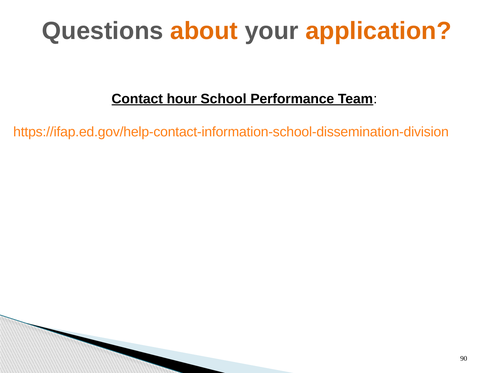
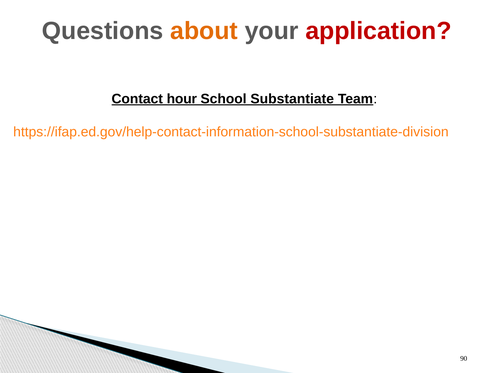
application colour: orange -> red
Performance: Performance -> Substantiate
https://ifap.ed.gov/help-contact-information-school-dissemination-division: https://ifap.ed.gov/help-contact-information-school-dissemination-division -> https://ifap.ed.gov/help-contact-information-school-substantiate-division
